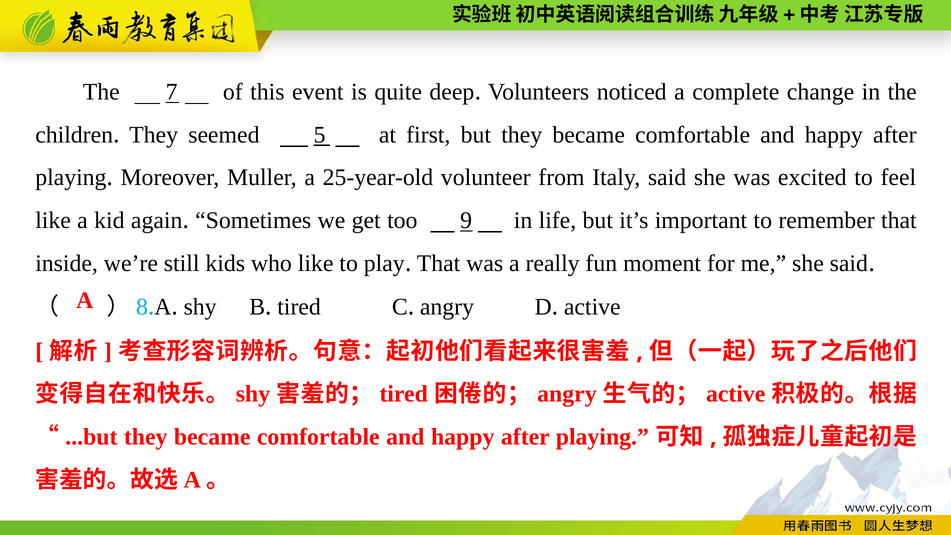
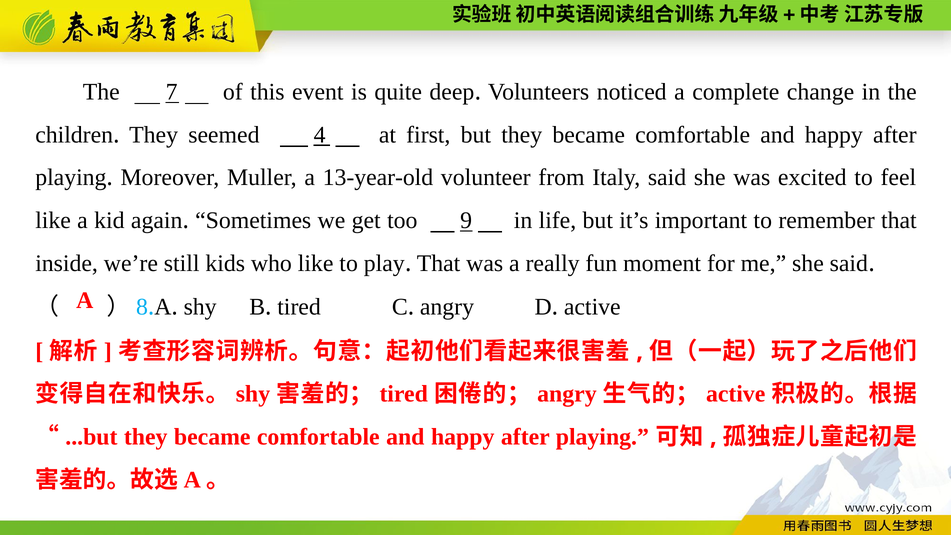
5: 5 -> 4
25-year-old: 25-year-old -> 13-year-old
